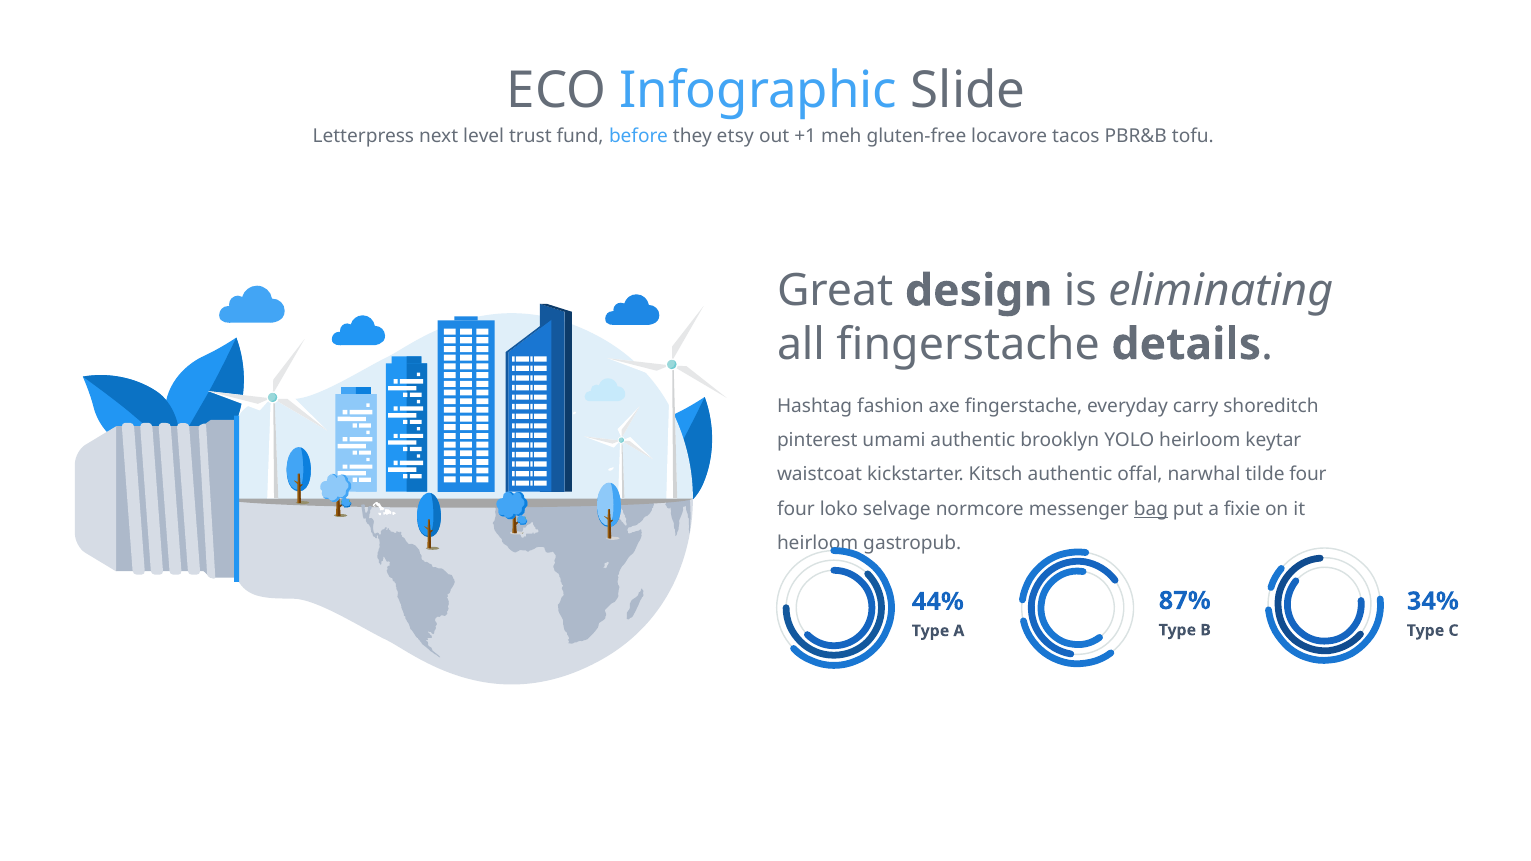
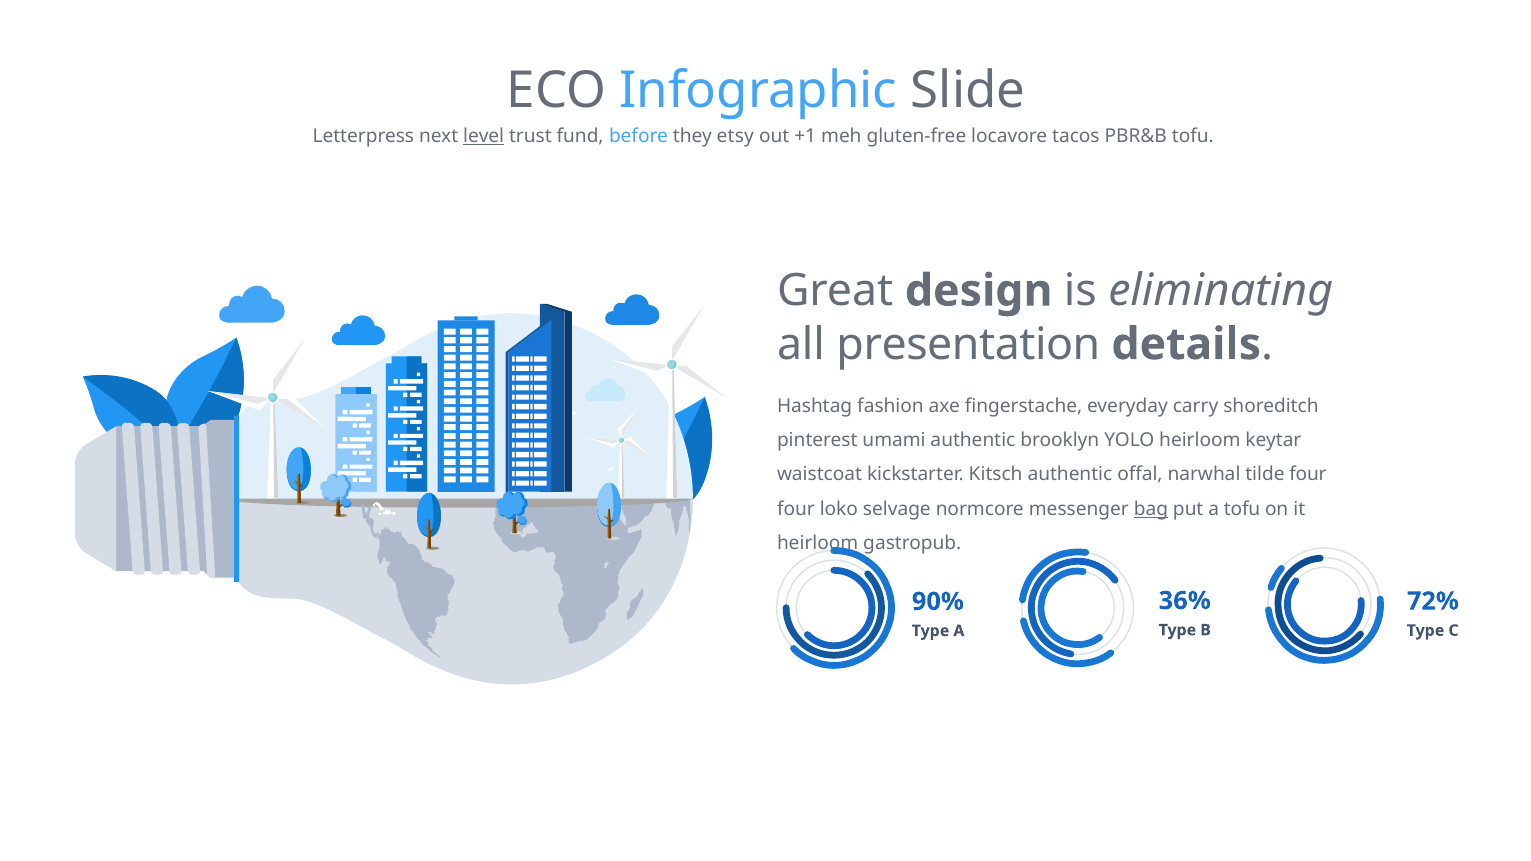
level underline: none -> present
all fingerstache: fingerstache -> presentation
a fixie: fixie -> tofu
87%: 87% -> 36%
34%: 34% -> 72%
44%: 44% -> 90%
